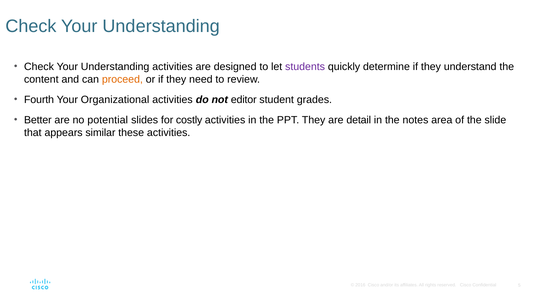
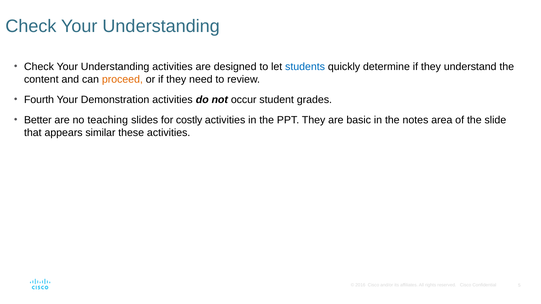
students colour: purple -> blue
Organizational: Organizational -> Demonstration
editor: editor -> occur
potential: potential -> teaching
detail: detail -> basic
